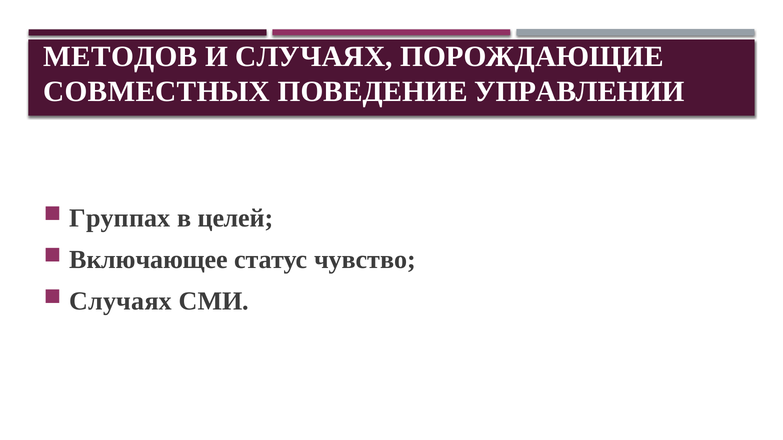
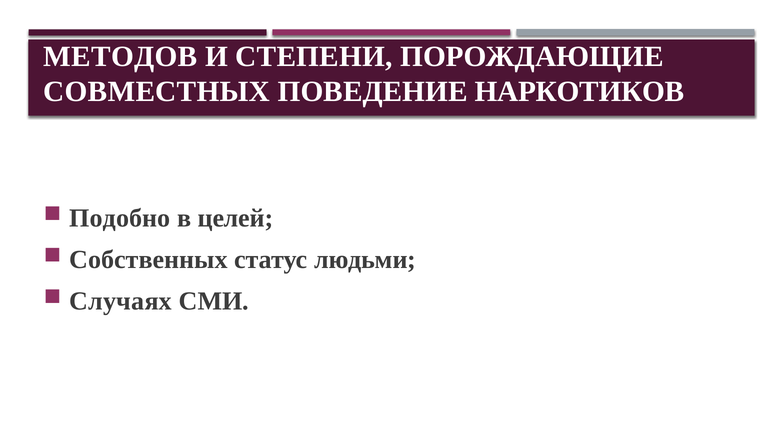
И СЛУЧАЯХ: СЛУЧАЯХ -> СТЕПЕНИ
УПРАВЛЕНИИ: УПРАВЛЕНИИ -> НАРКОТИКОВ
Группах: Группах -> Подобно
Включающее: Включающее -> Собственных
чувство: чувство -> людьми
